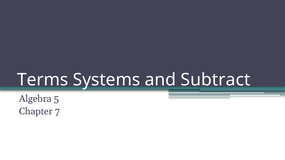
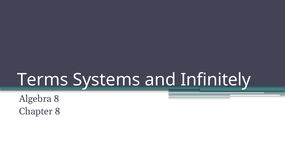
Subtract: Subtract -> Infinitely
Algebra 5: 5 -> 8
Chapter 7: 7 -> 8
